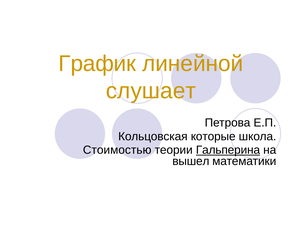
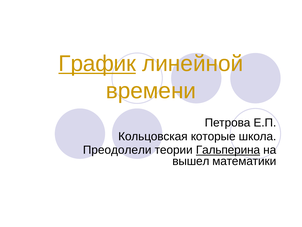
График underline: none -> present
слушает: слушает -> времени
Стоимостью: Стоимостью -> Преодолели
